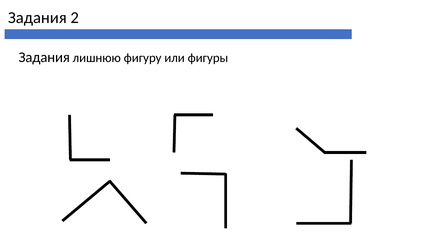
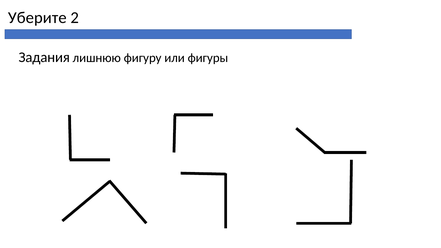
Задания at (37, 18): Задания -> Уберите
